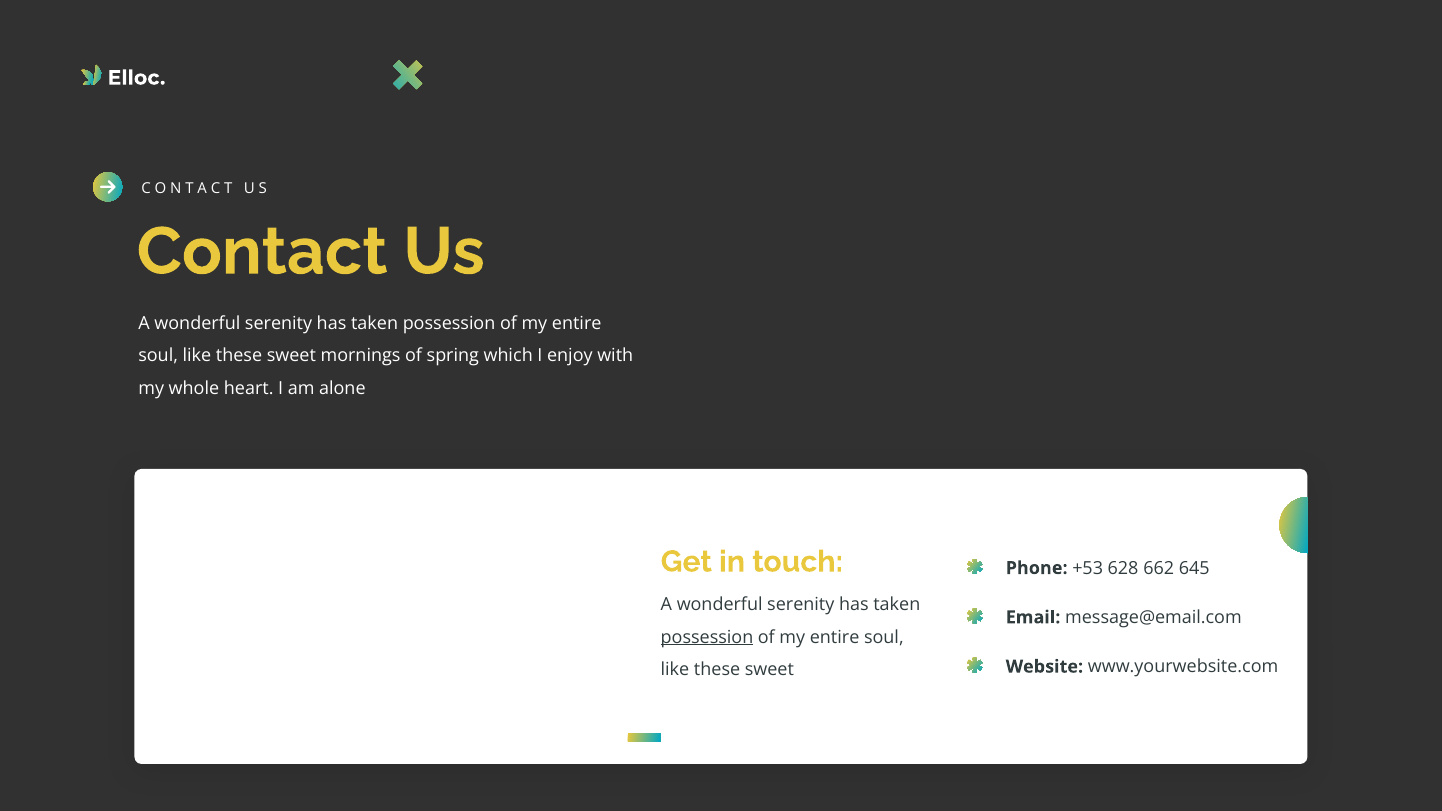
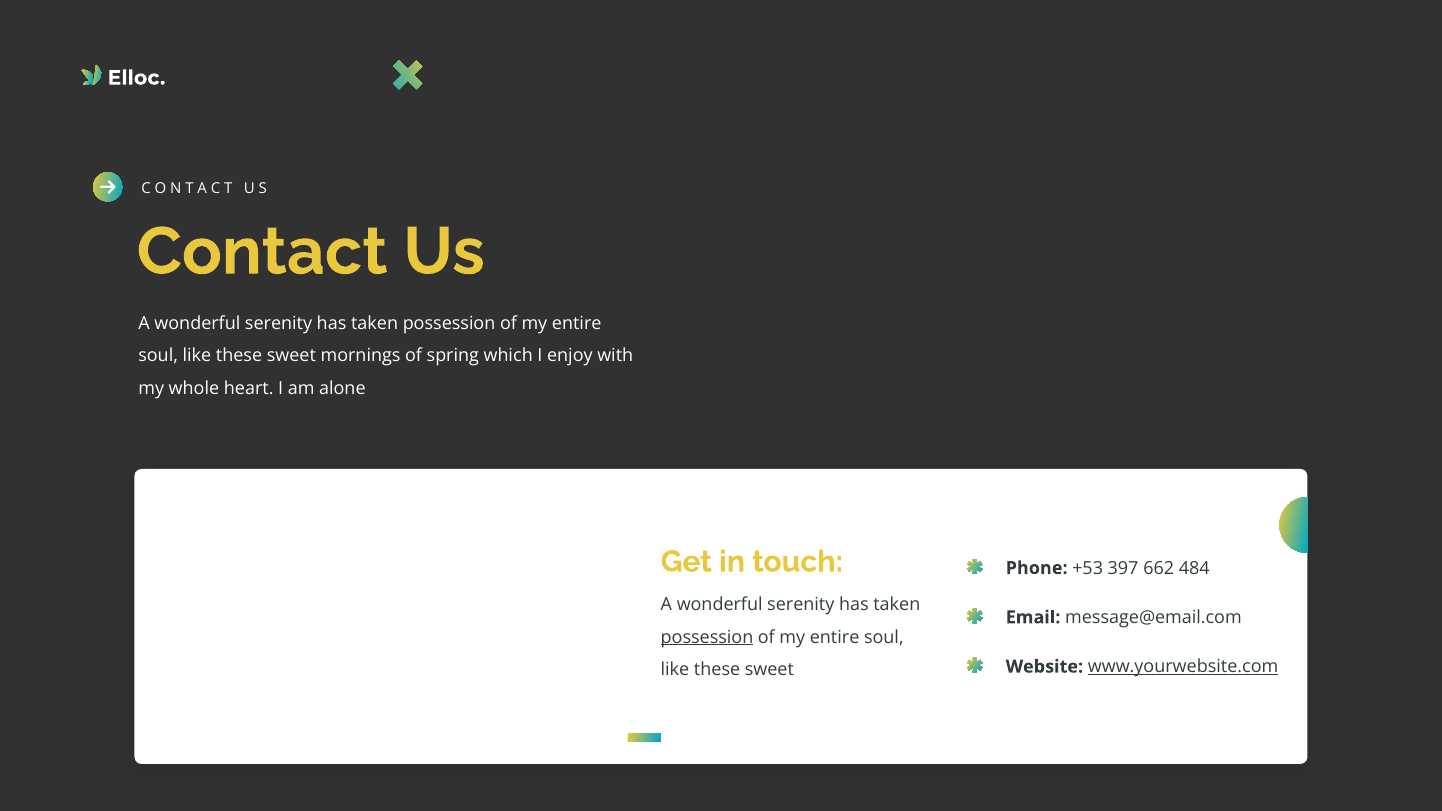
628: 628 -> 397
645: 645 -> 484
www.yourwebsite.com underline: none -> present
